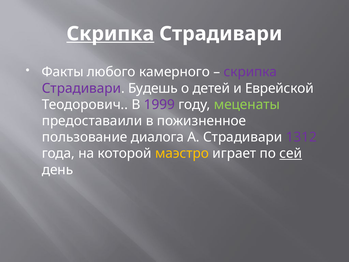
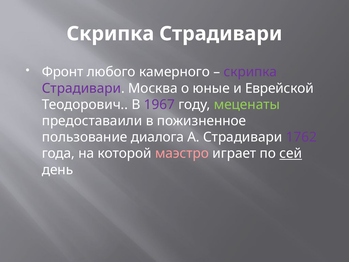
Скрипка at (110, 34) underline: present -> none
Факты: Факты -> Фронт
Будешь: Будешь -> Москва
детей: детей -> юные
1999: 1999 -> 1967
1312: 1312 -> 1762
маэстро colour: yellow -> pink
